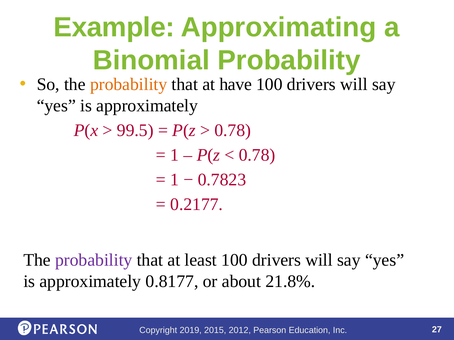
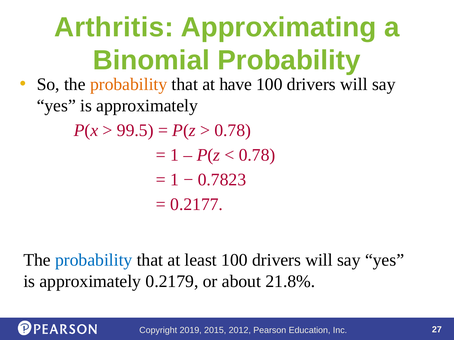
Example: Example -> Arthritis
probability at (94, 260) colour: purple -> blue
0.8177: 0.8177 -> 0.2179
